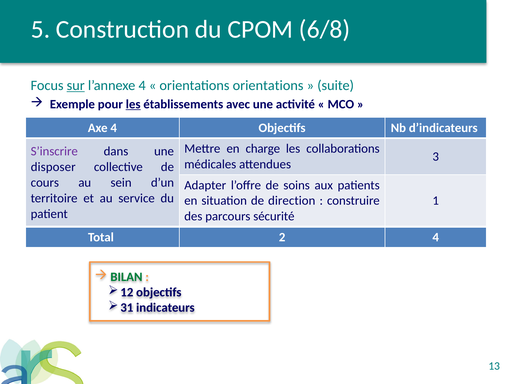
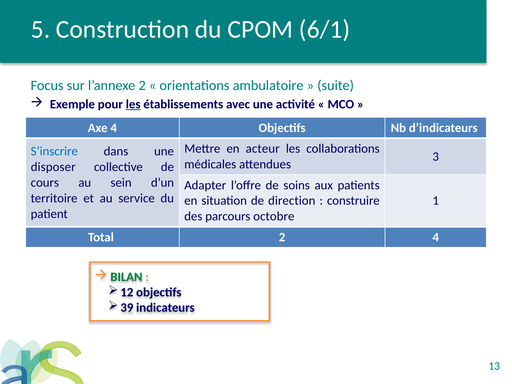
6/8: 6/8 -> 6/1
sur underline: present -> none
l’annexe 4: 4 -> 2
orientations orientations: orientations -> ambulatoire
charge: charge -> acteur
S’inscrire colour: purple -> blue
sécurité: sécurité -> octobre
31: 31 -> 39
